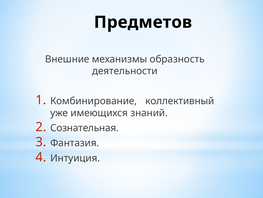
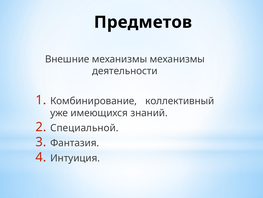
механизмы образность: образность -> механизмы
Сознательная: Сознательная -> Специальной
